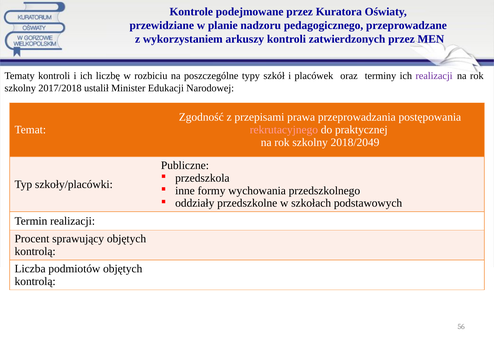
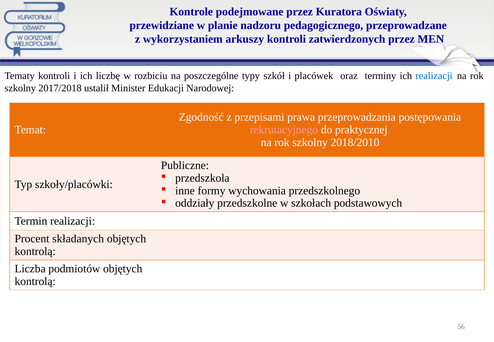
realizacji at (434, 76) colour: purple -> blue
2018/2049: 2018/2049 -> 2018/2010
sprawujący: sprawujący -> składanych
